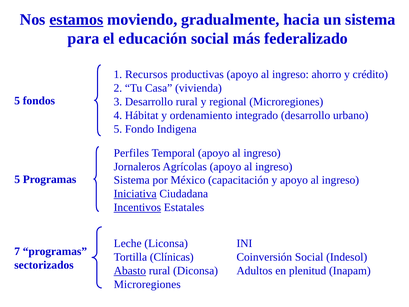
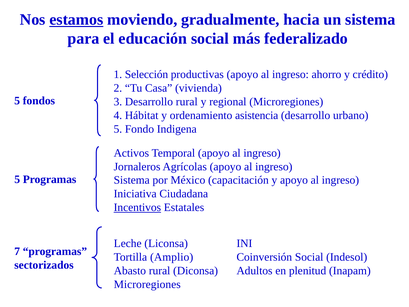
Recursos: Recursos -> Selección
integrado: integrado -> asistencia
Perfiles: Perfiles -> Activos
Iniciativa underline: present -> none
Clínicas: Clínicas -> Amplio
Abasto underline: present -> none
